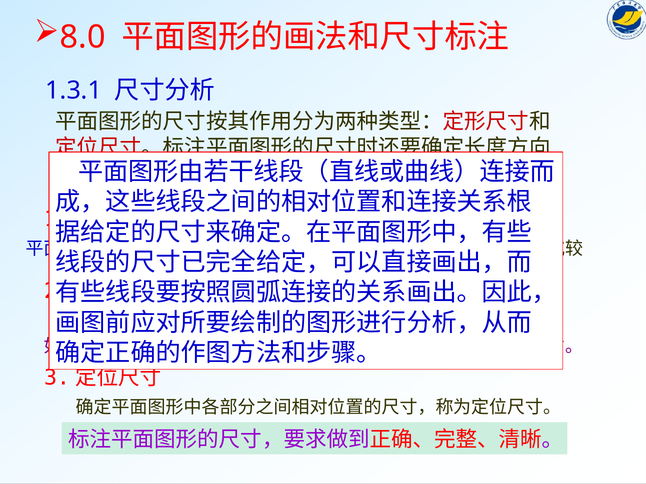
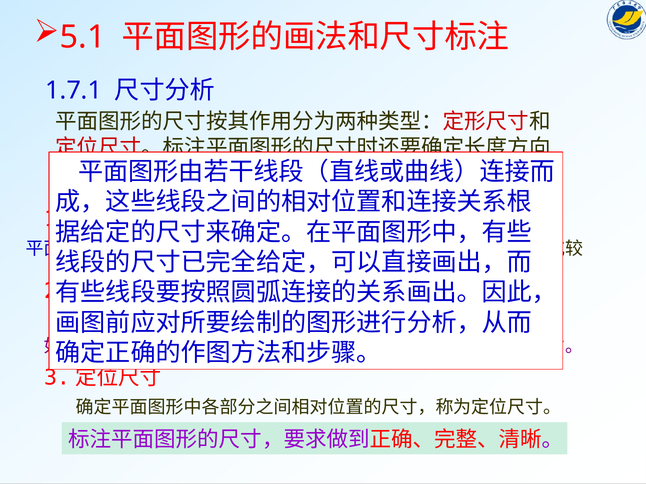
8.0: 8.0 -> 5.1
1.3.1: 1.3.1 -> 1.7.1
